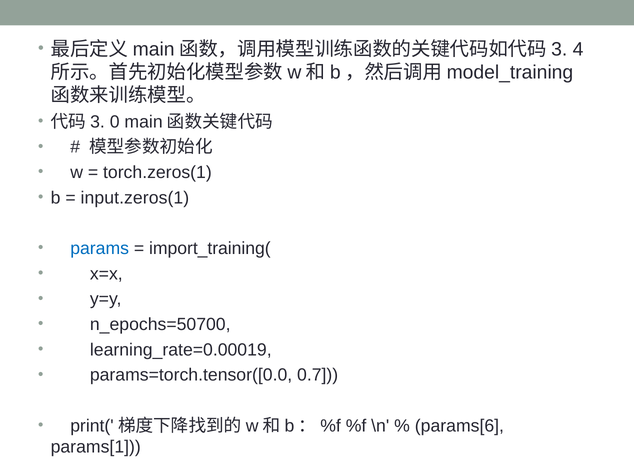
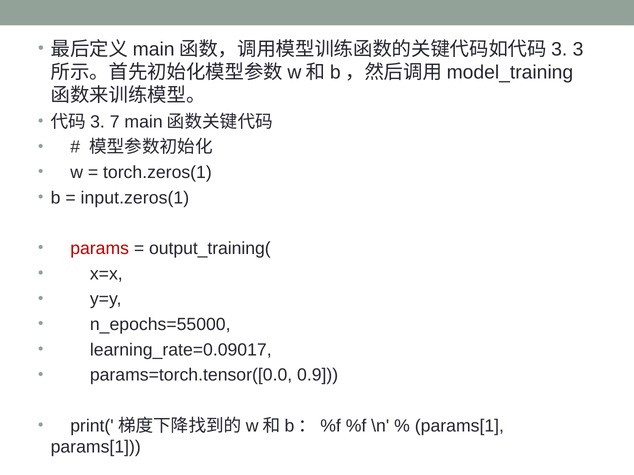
4: 4 -> 3
0: 0 -> 7
params colour: blue -> red
import_training(: import_training( -> output_training(
n_epochs=50700: n_epochs=50700 -> n_epochs=55000
learning_rate=0.00019: learning_rate=0.00019 -> learning_rate=0.09017
0.7: 0.7 -> 0.9
params[6 at (459, 426): params[6 -> params[1
